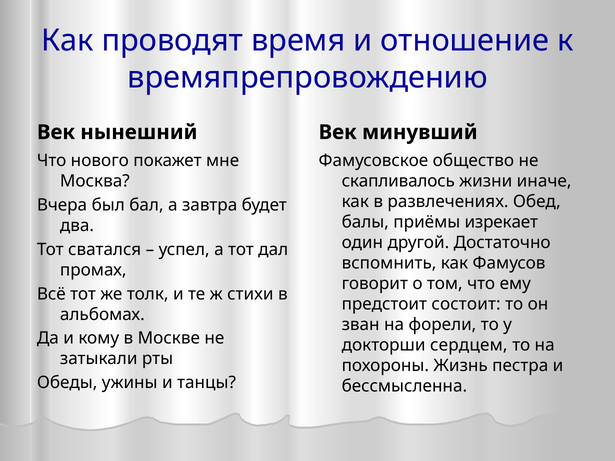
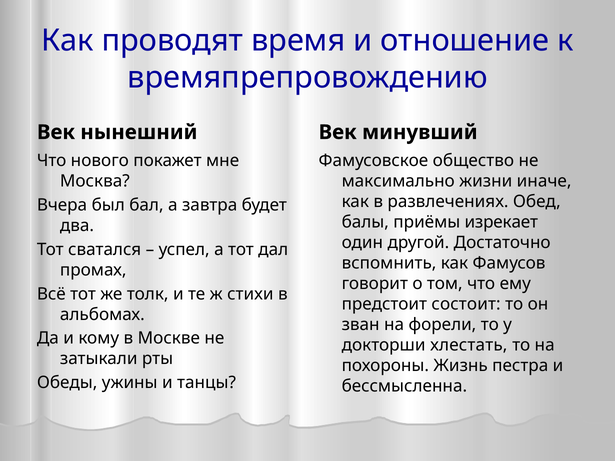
скапливалось: скапливалось -> максимально
сердцем: сердцем -> хлестать
